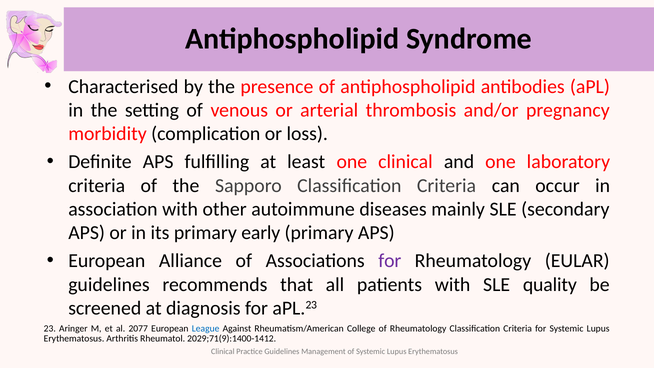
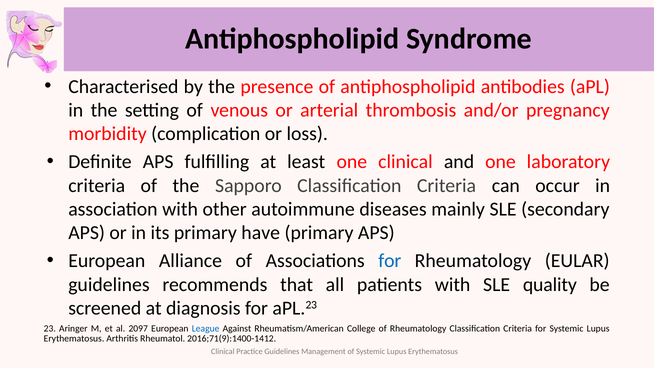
early: early -> have
for at (390, 261) colour: purple -> blue
2077: 2077 -> 2097
2029;71(9):1400-1412: 2029;71(9):1400-1412 -> 2016;71(9):1400-1412
